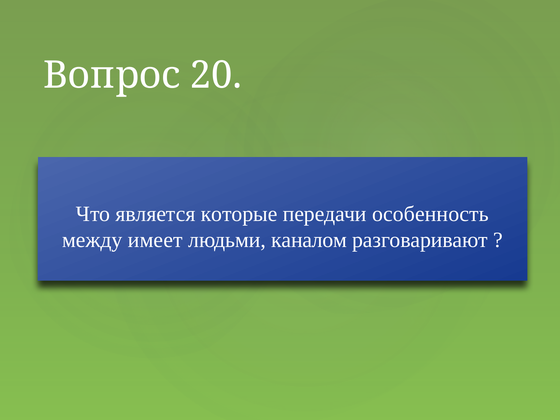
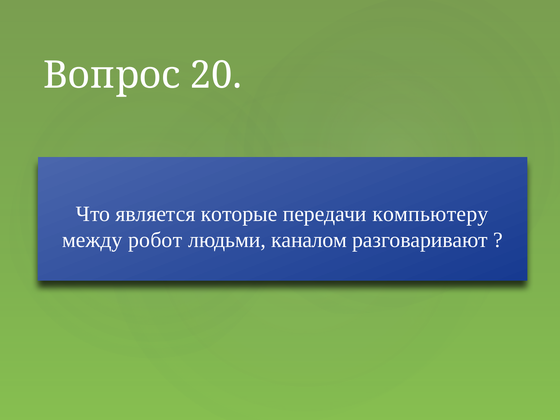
особенность: особенность -> компьютеру
имеет: имеет -> робот
